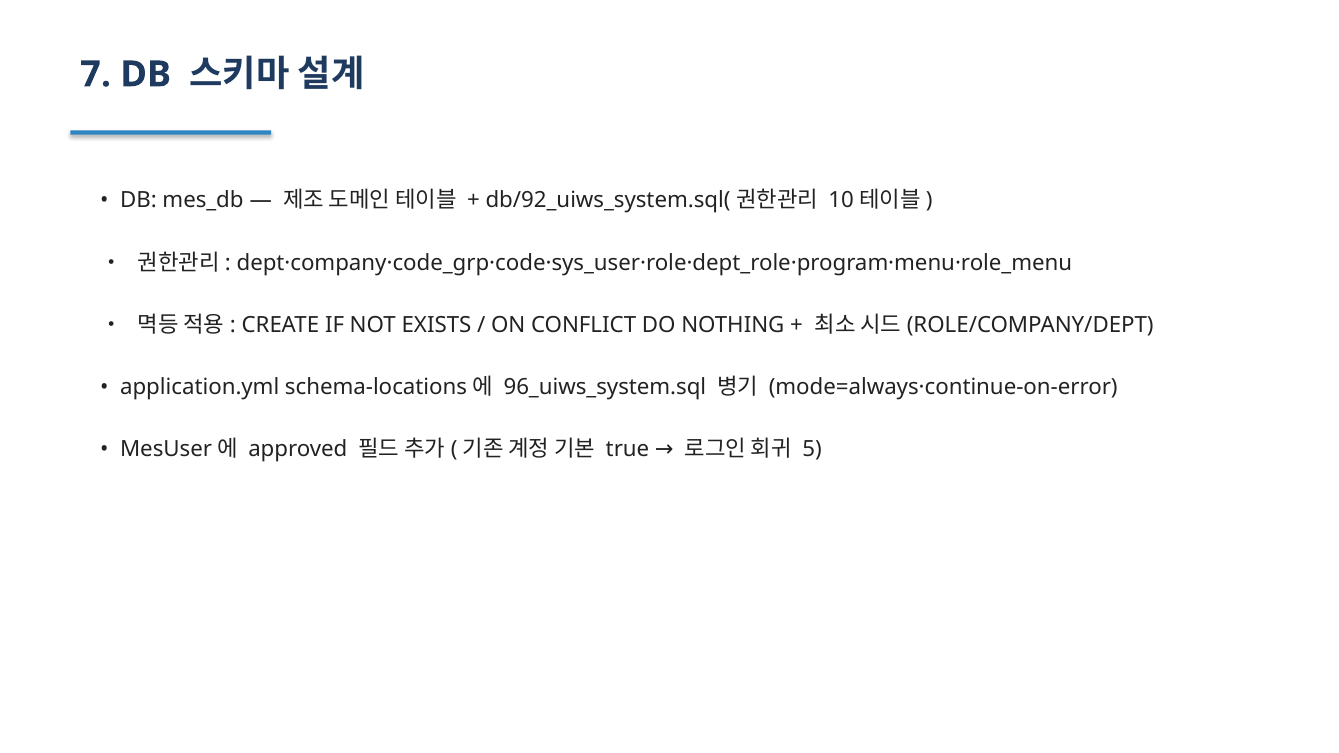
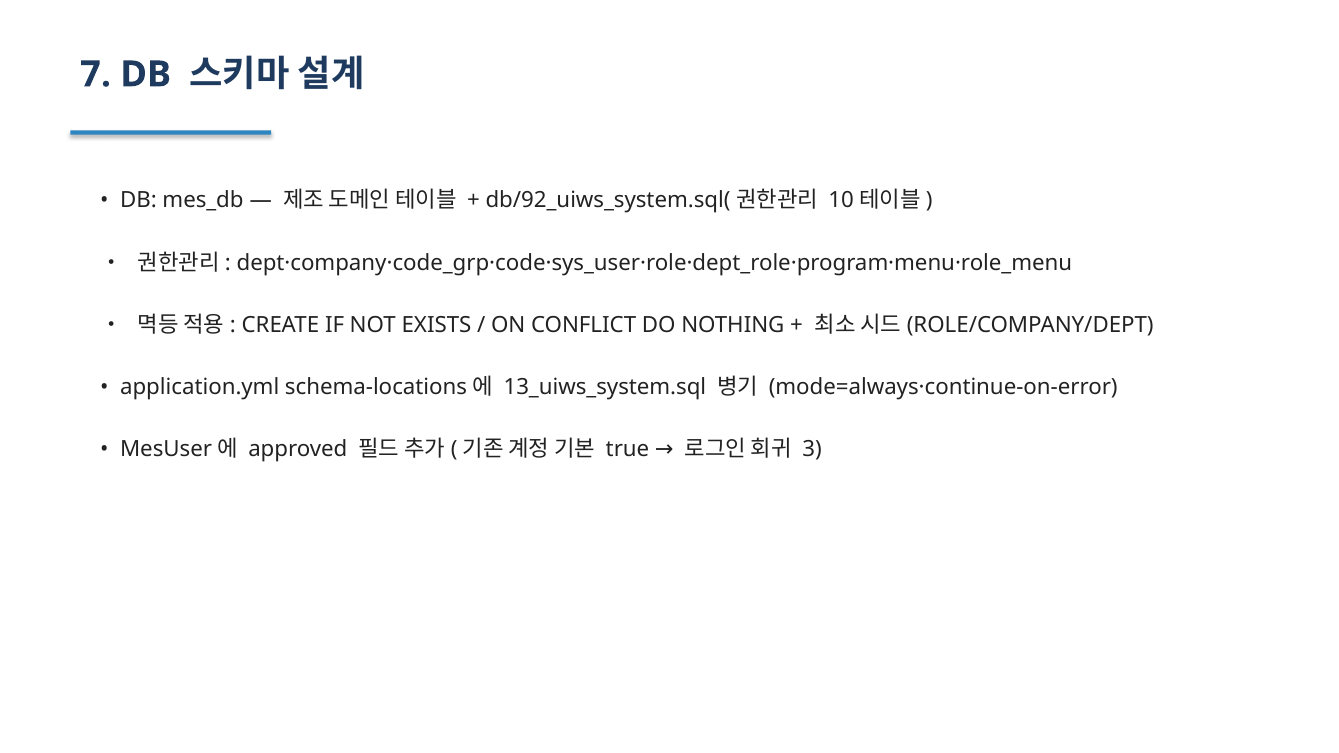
96_uiws_system.sql: 96_uiws_system.sql -> 13_uiws_system.sql
5: 5 -> 3
